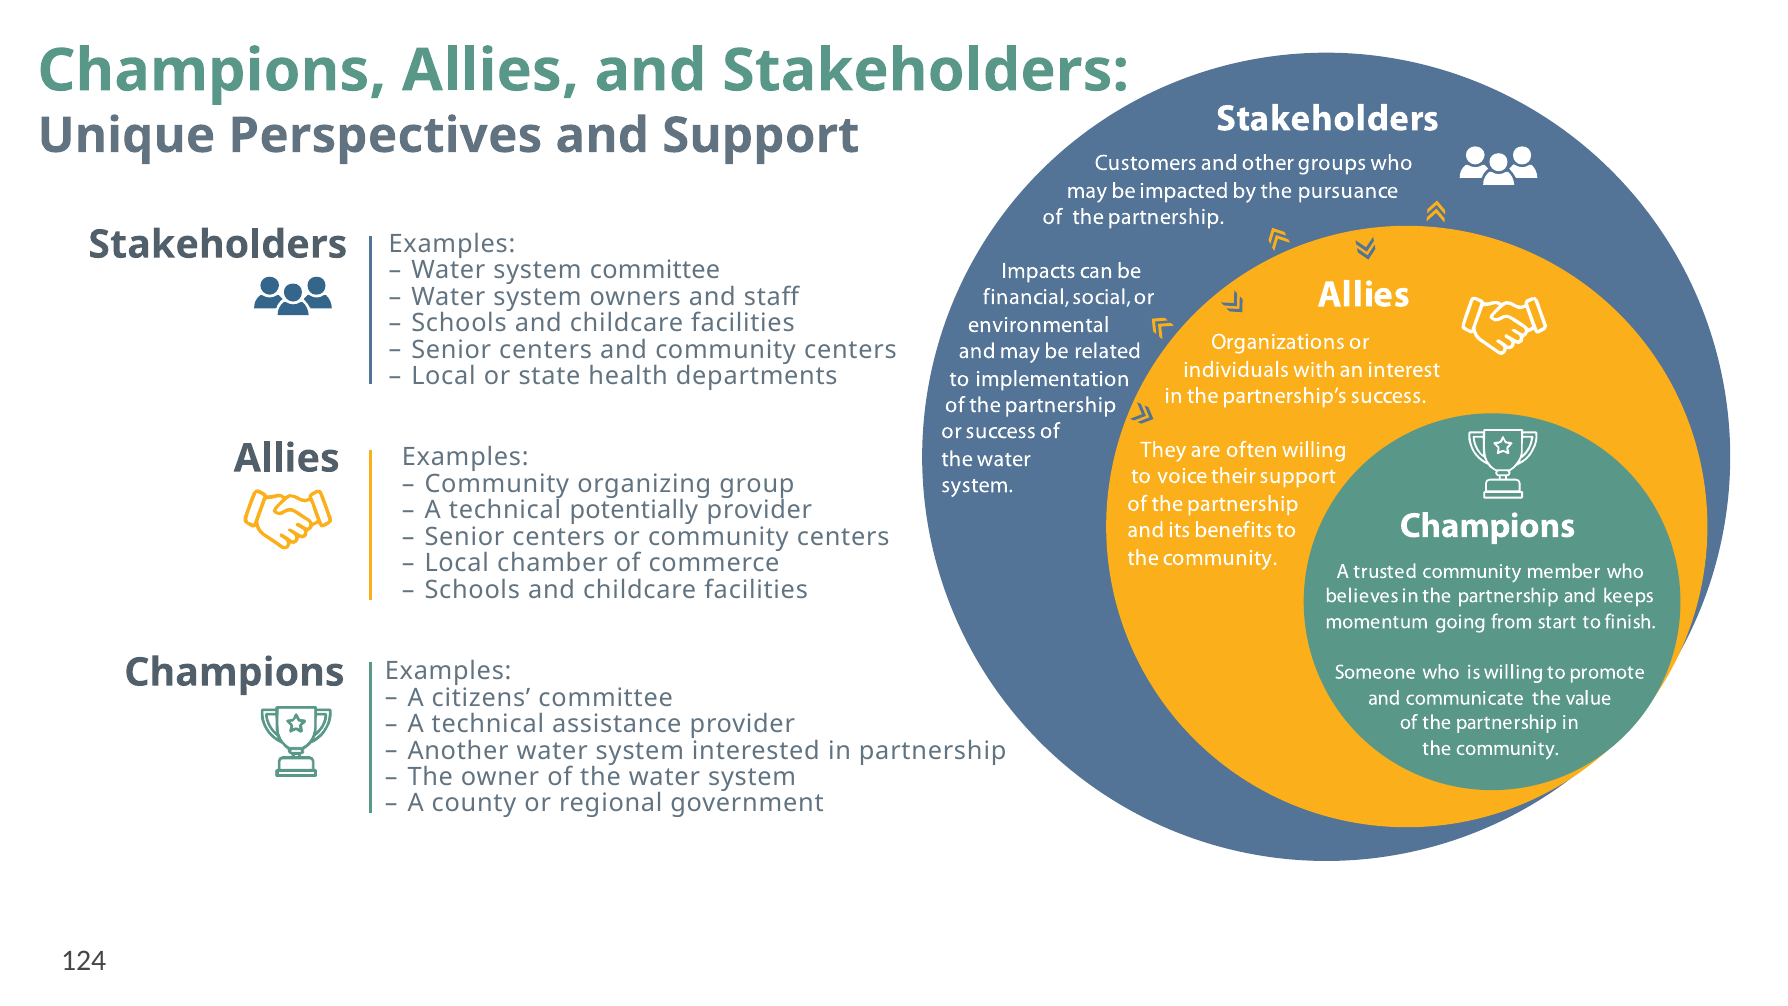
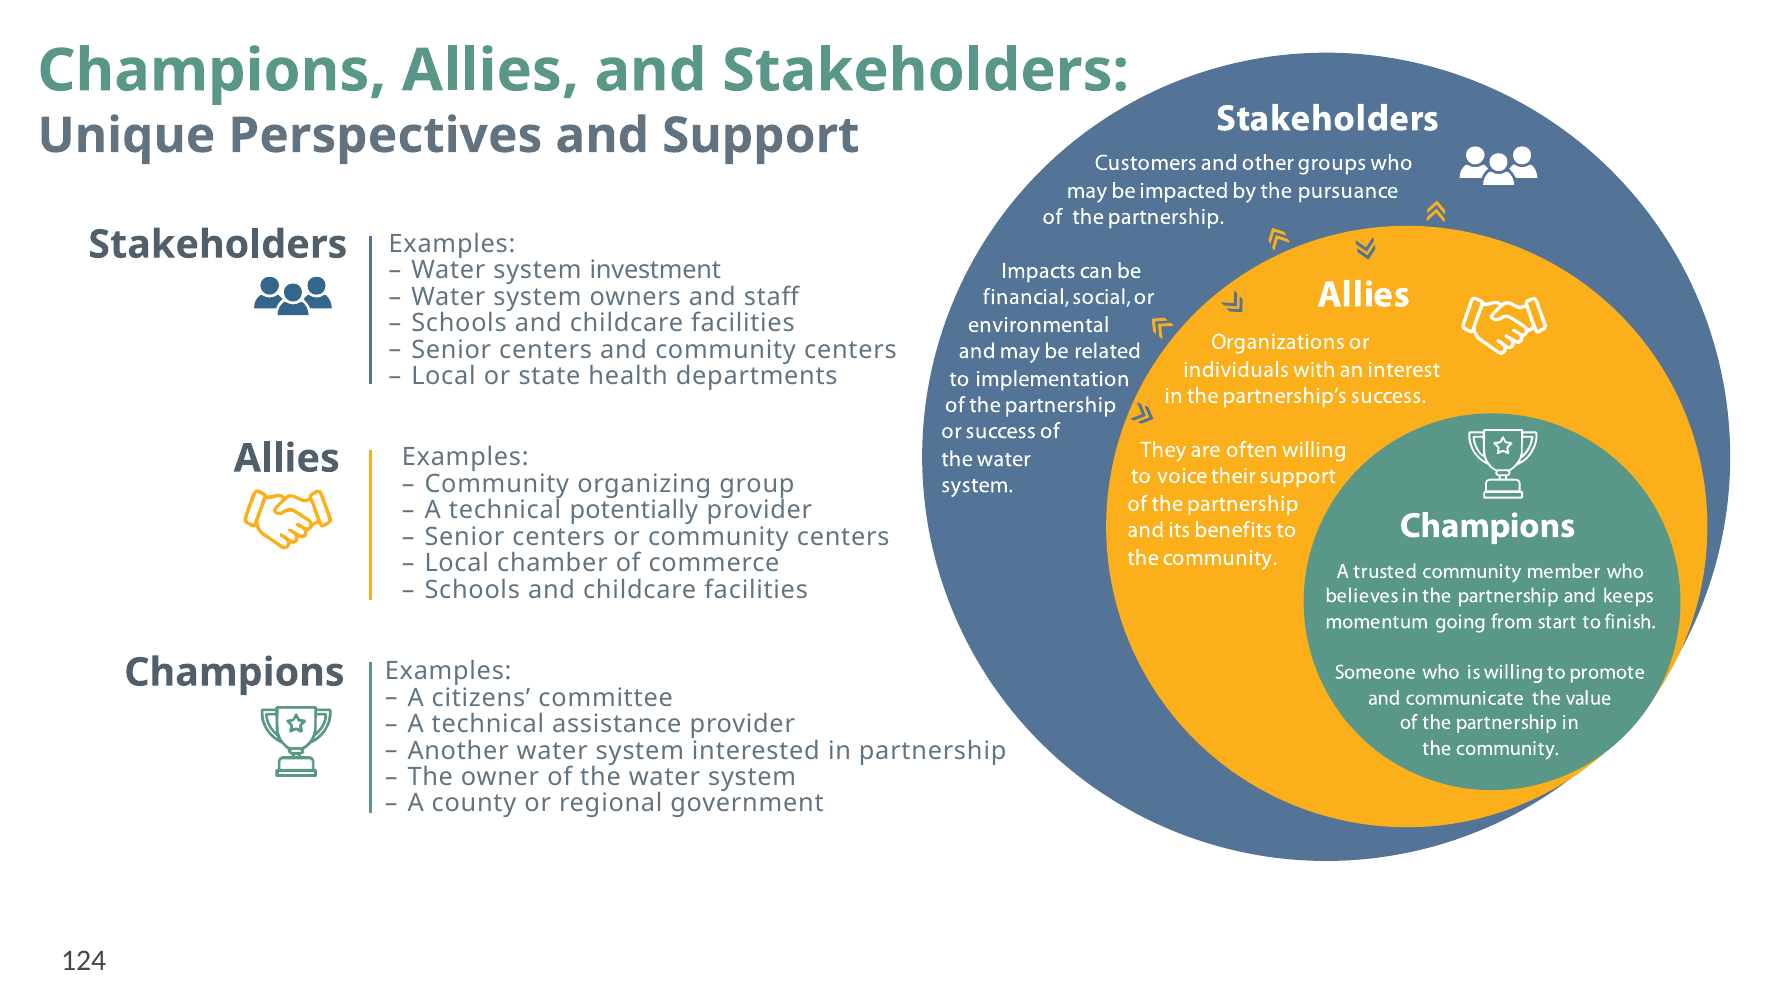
system committee: committee -> investment
